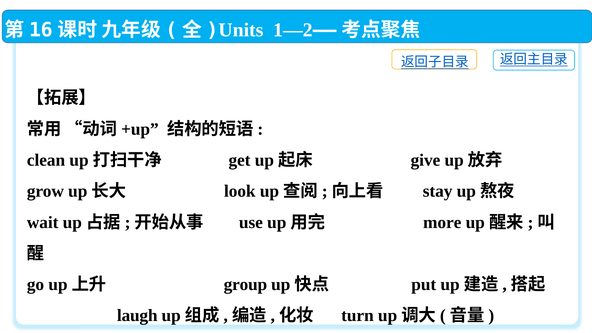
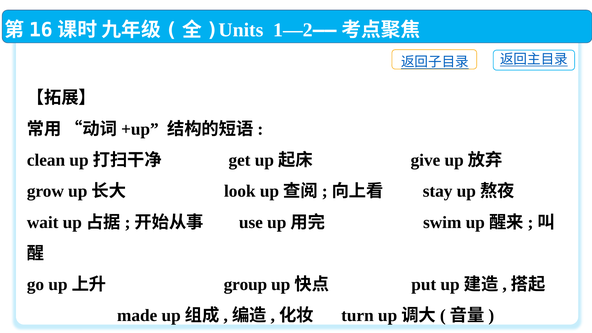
more: more -> swim
laugh: laugh -> made
